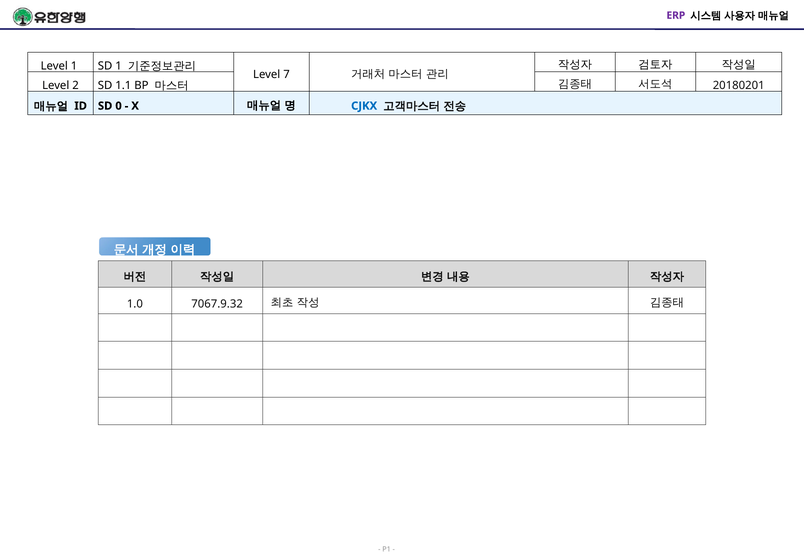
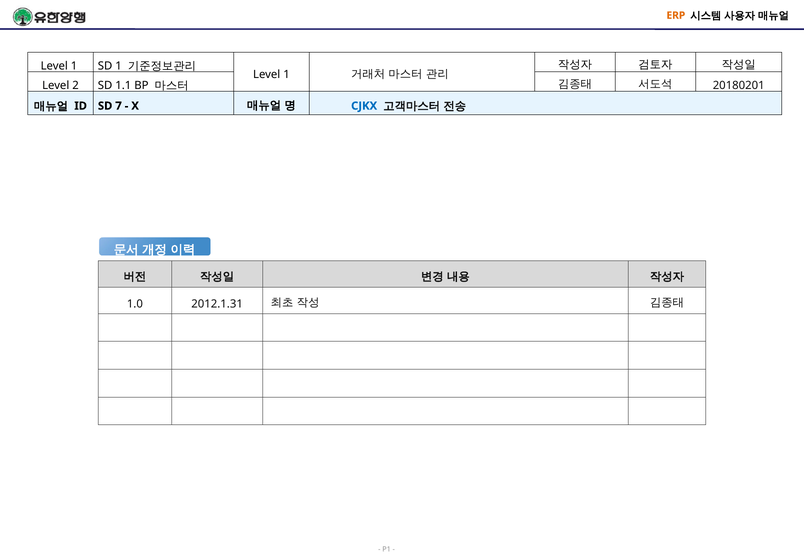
ERP colour: purple -> orange
7 at (286, 75): 7 -> 1
0: 0 -> 7
7067.9.32: 7067.9.32 -> 2012.1.31
